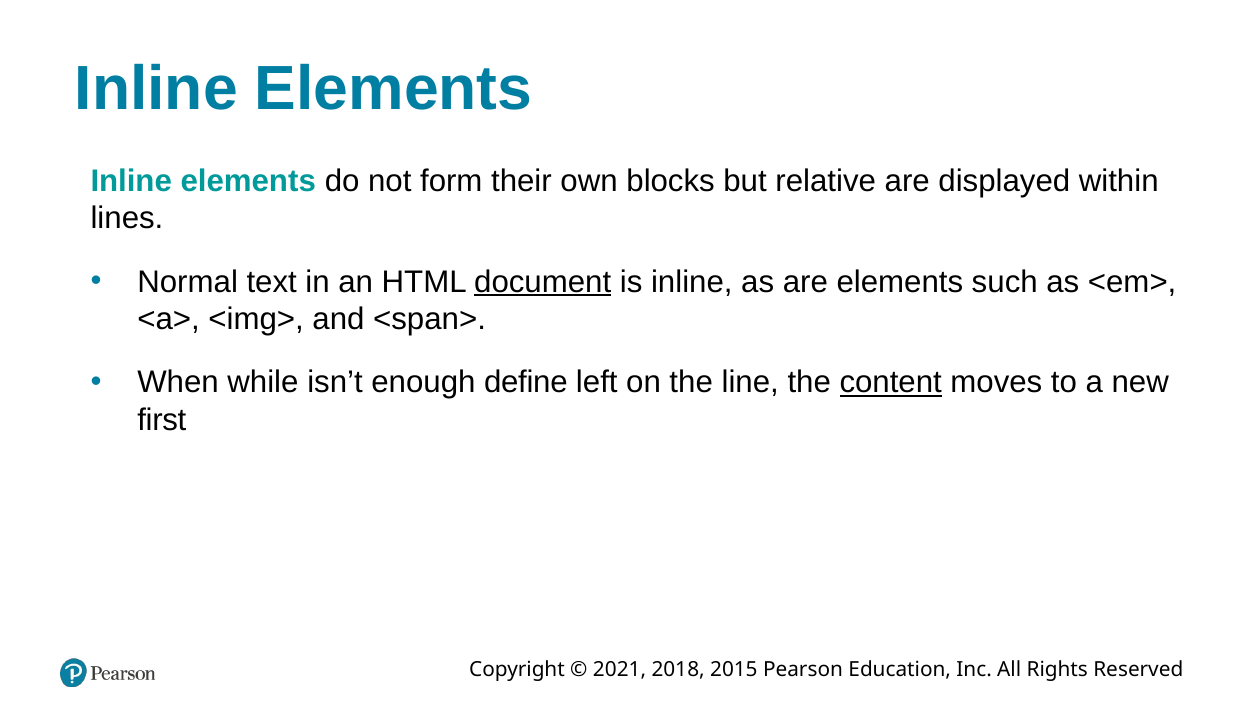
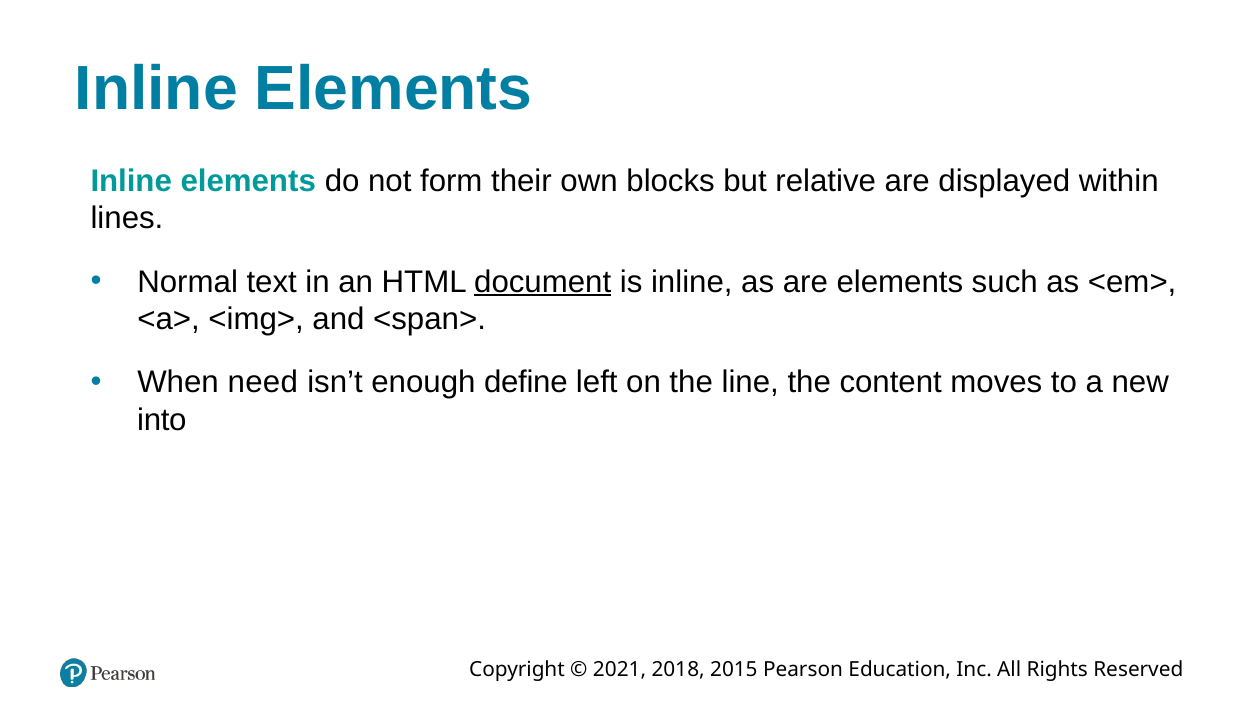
while: while -> need
content underline: present -> none
first: first -> into
